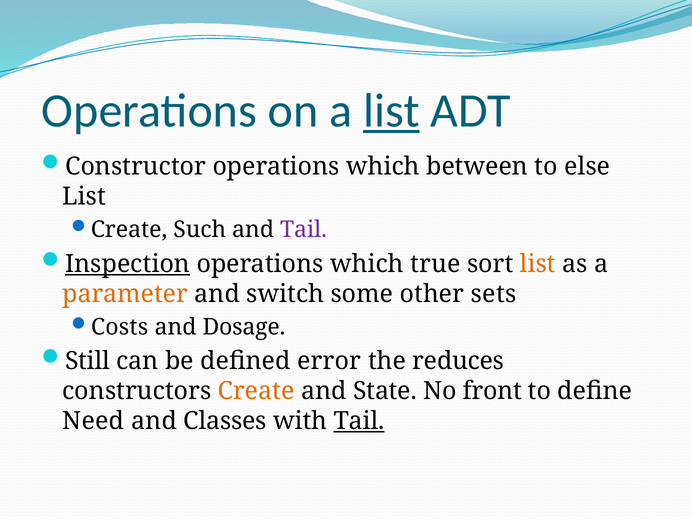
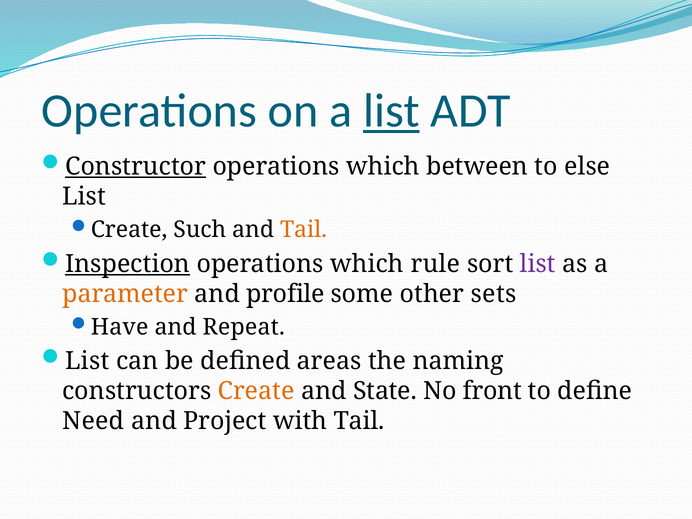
Constructor underline: none -> present
Tail at (303, 230) colour: purple -> orange
true: true -> rule
list at (538, 264) colour: orange -> purple
switch: switch -> profile
Costs: Costs -> Have
Dosage: Dosage -> Repeat
Still at (88, 361): Still -> List
error: error -> areas
reduces: reduces -> naming
Classes: Classes -> Project
Tail at (359, 421) underline: present -> none
